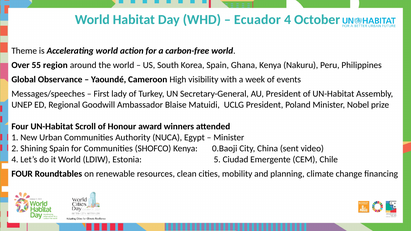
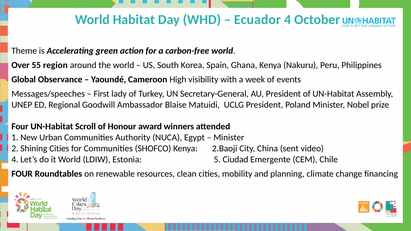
Accelerating world: world -> green
Shining Spain: Spain -> Cities
0.Baoji: 0.Baoji -> 2.Baoji
